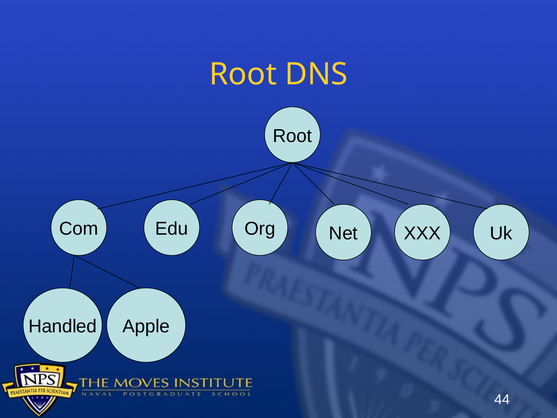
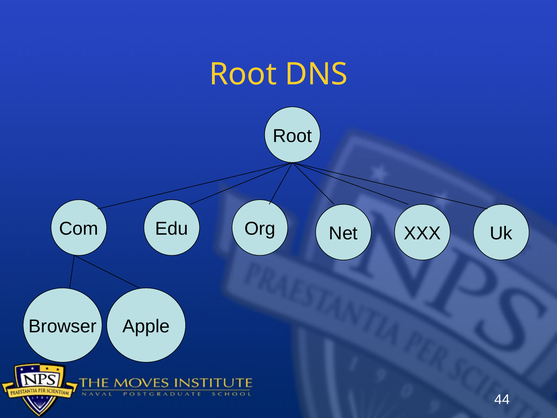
Handled: Handled -> Browser
